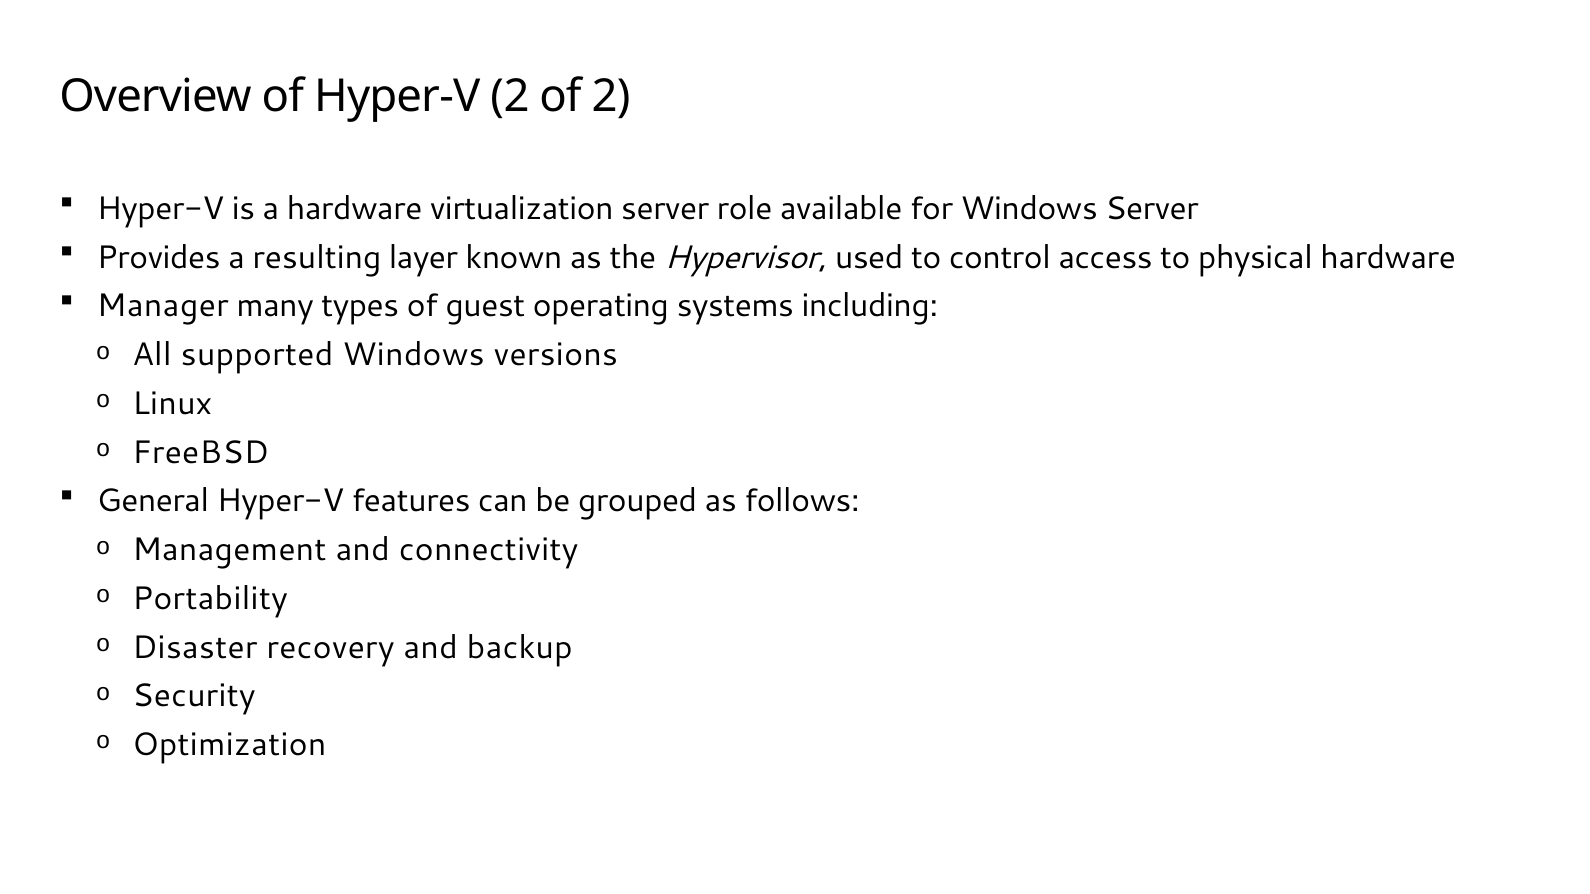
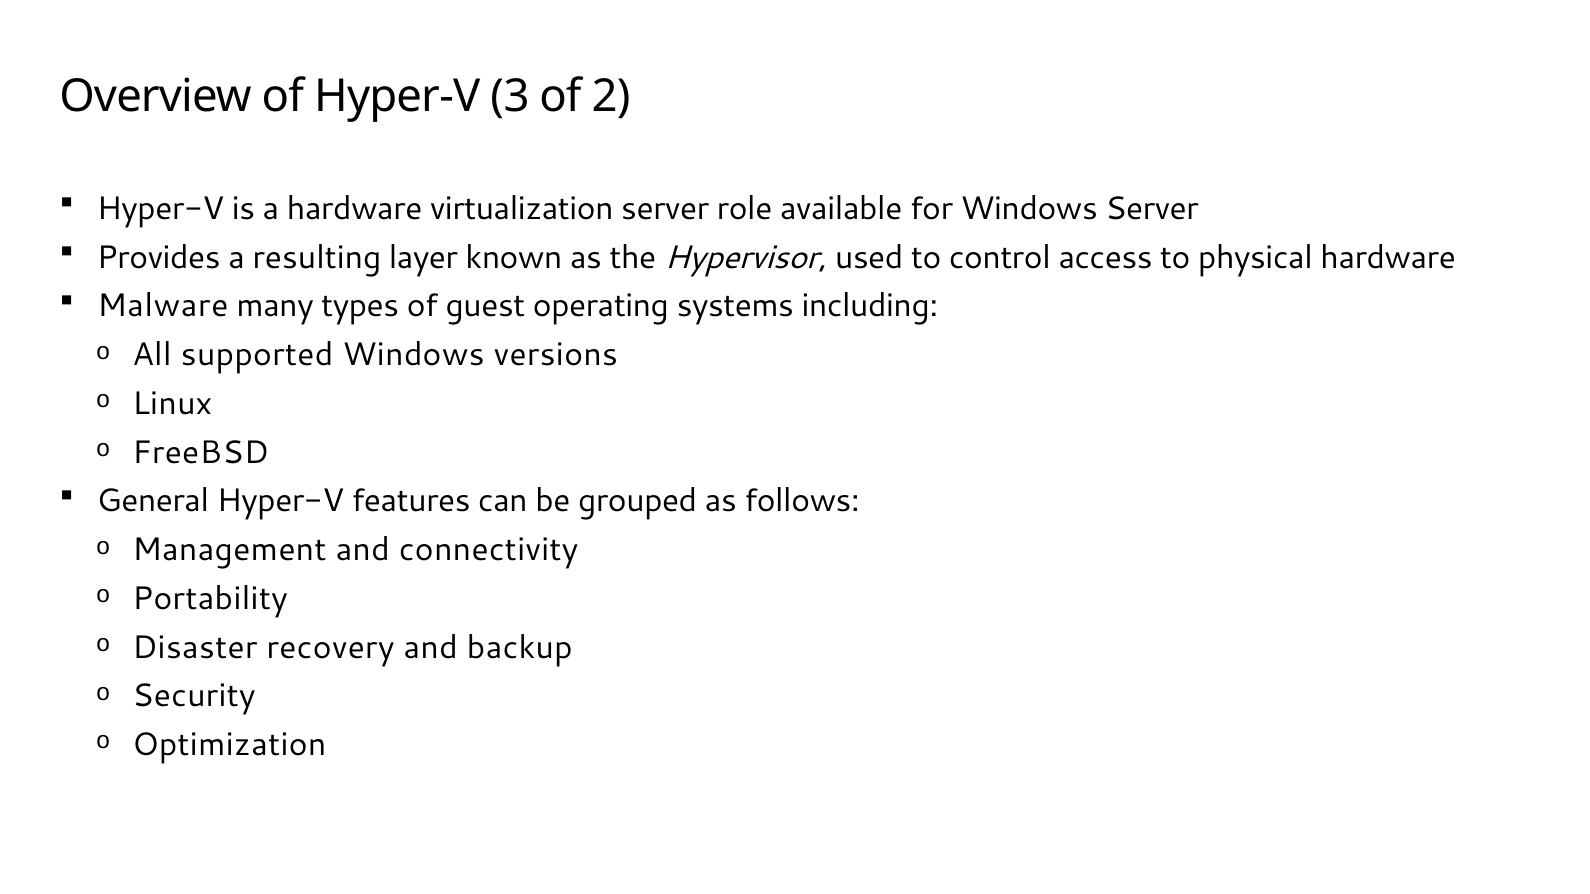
Hyper-V 2: 2 -> 3
Manager: Manager -> Malware
